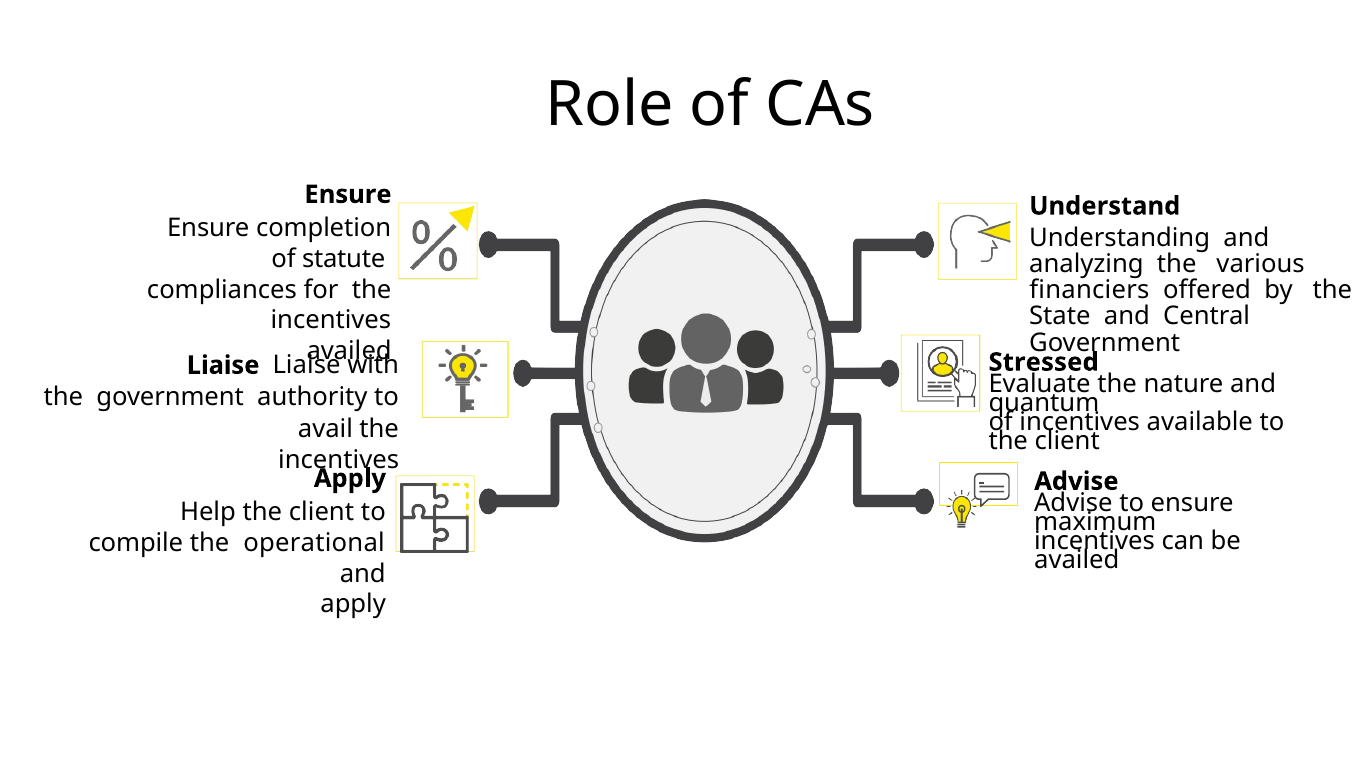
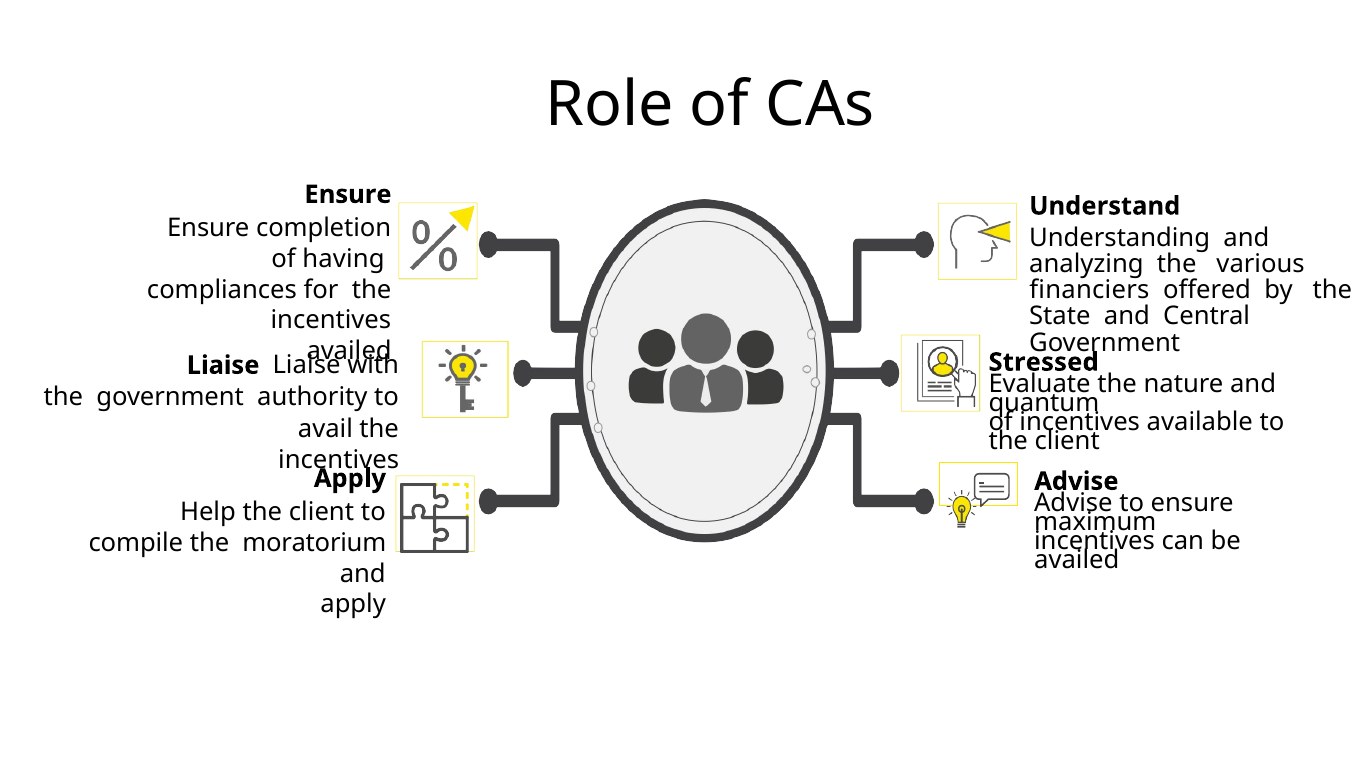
statute: statute -> having
operational: operational -> moratorium
